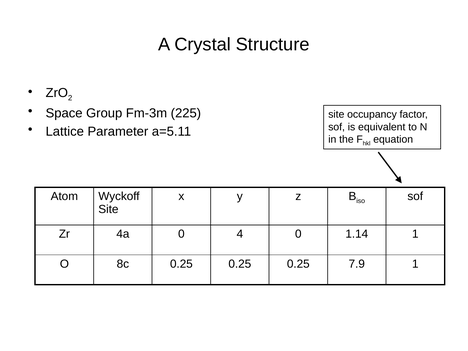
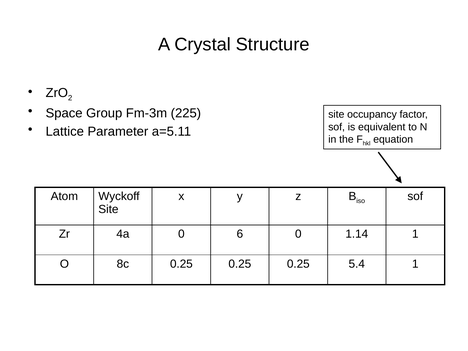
4: 4 -> 6
7.9: 7.9 -> 5.4
